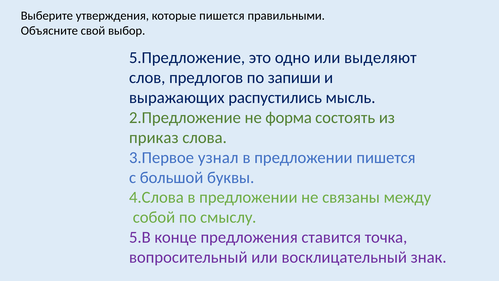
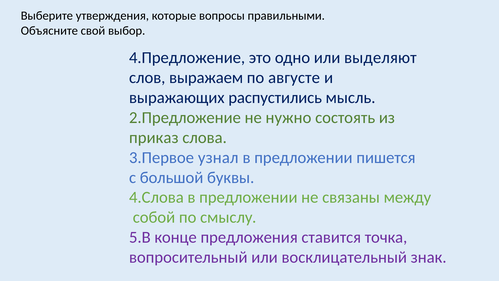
которые пишется: пишется -> вопросы
5.Предложение: 5.Предложение -> 4.Предложение
предлогов: предлогов -> выражаем
запиши: запиши -> августе
форма: форма -> нужно
